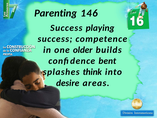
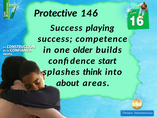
Parenting: Parenting -> Protective
bent: bent -> start
desire: desire -> about
